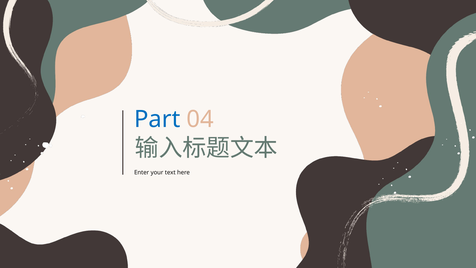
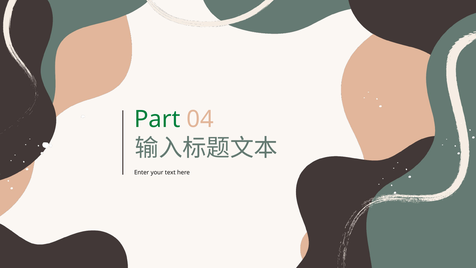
Part colour: blue -> green
